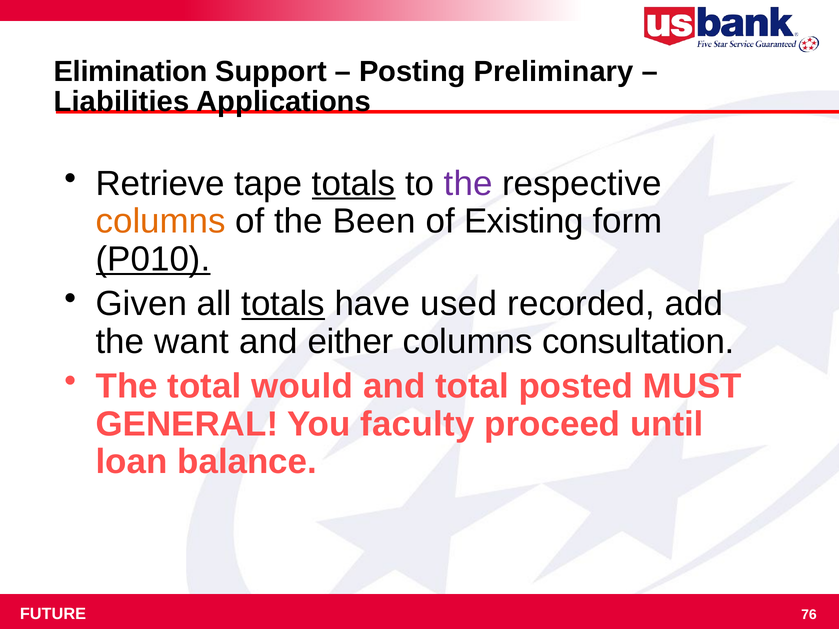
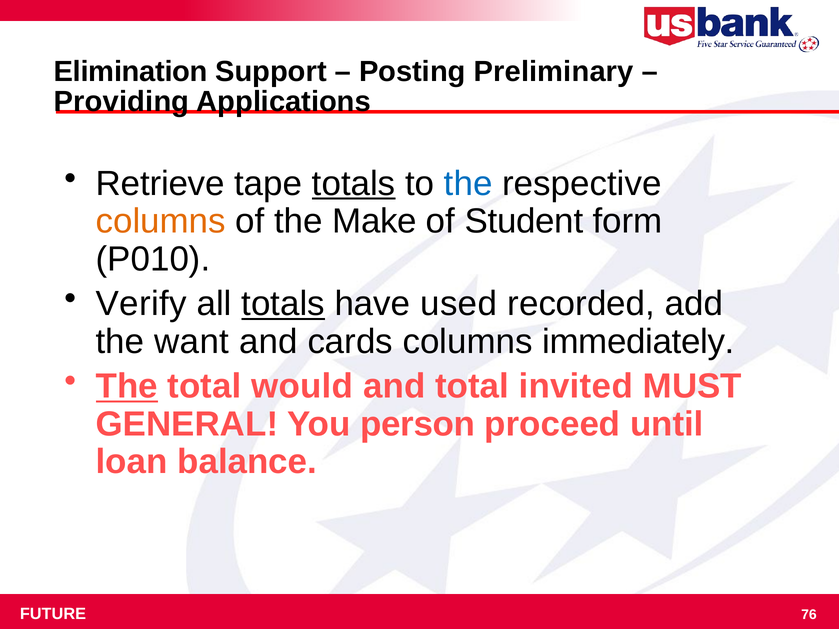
Liabilities: Liabilities -> Providing
the at (468, 184) colour: purple -> blue
Been: Been -> Make
Existing: Existing -> Student
P010 underline: present -> none
Given: Given -> Verify
either: either -> cards
consultation: consultation -> immediately
The at (127, 386) underline: none -> present
posted: posted -> invited
faculty: faculty -> person
